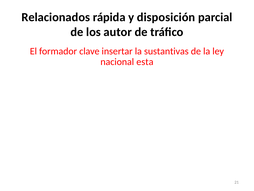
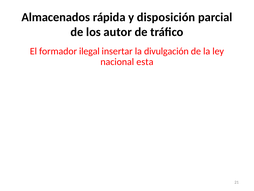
Relacionados: Relacionados -> Almacenados
clave: clave -> ilegal
sustantivas: sustantivas -> divulgación
